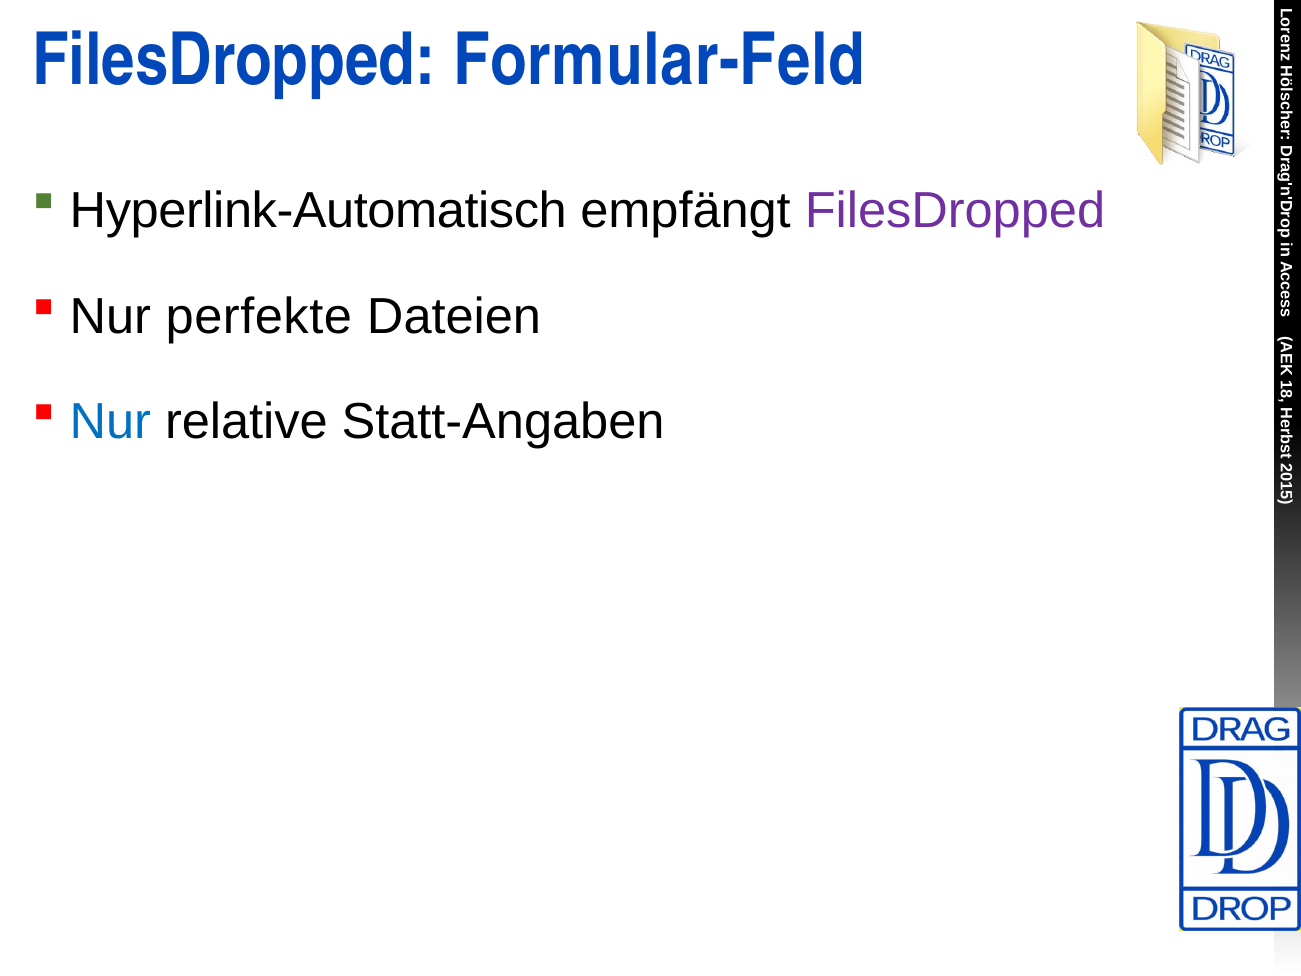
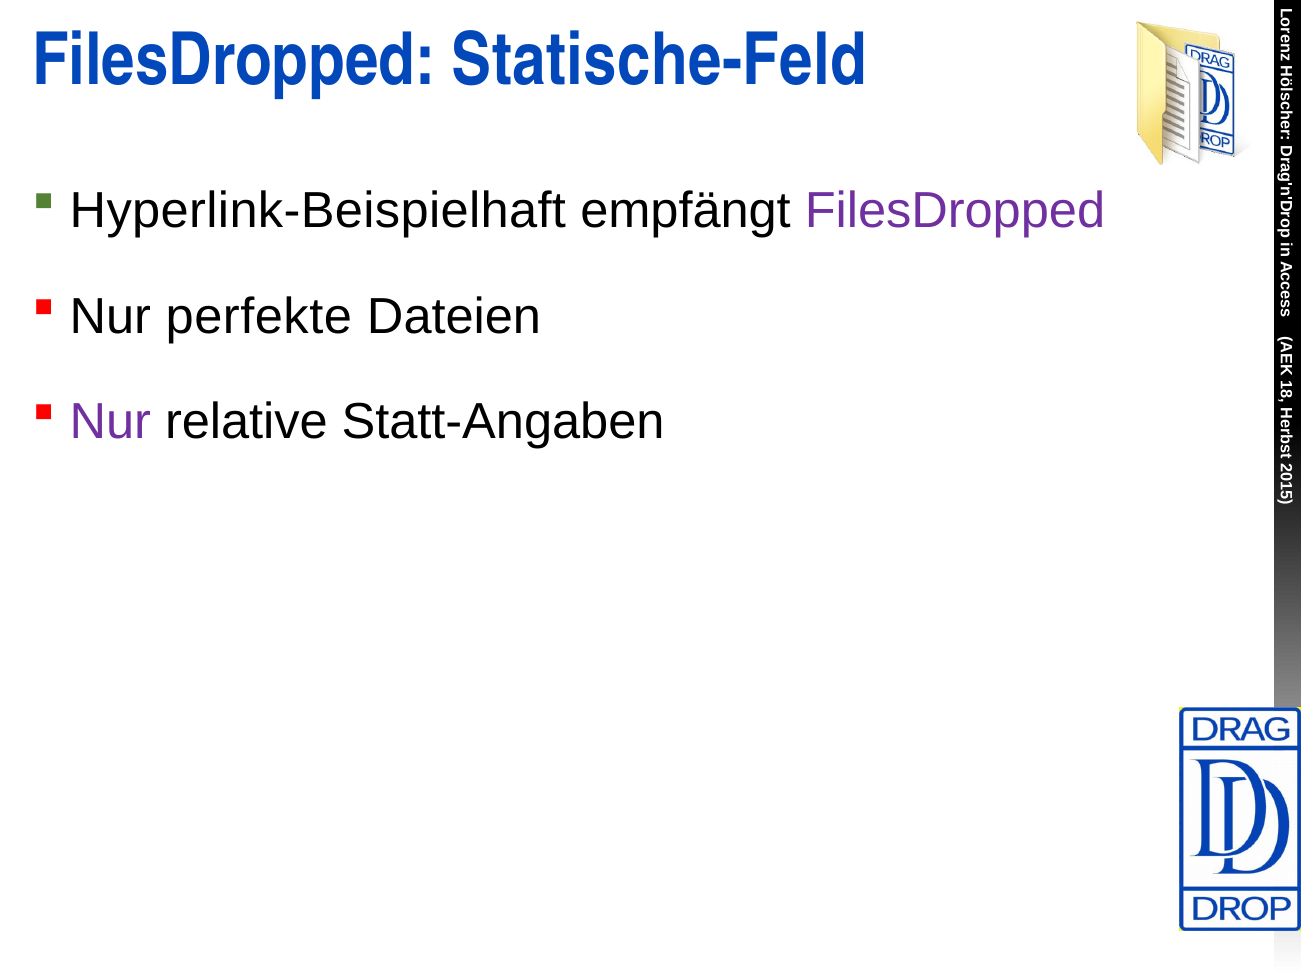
Formular-Feld: Formular-Feld -> Statische-Feld
Hyperlink-Automatisch: Hyperlink-Automatisch -> Hyperlink-Beispielhaft
Nur at (110, 422) colour: blue -> purple
